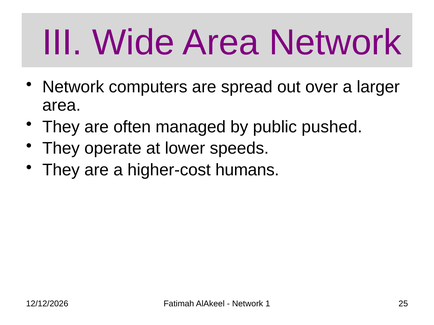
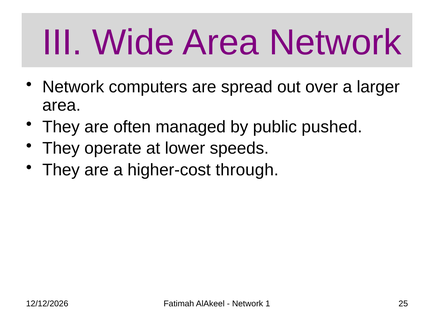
humans: humans -> through
